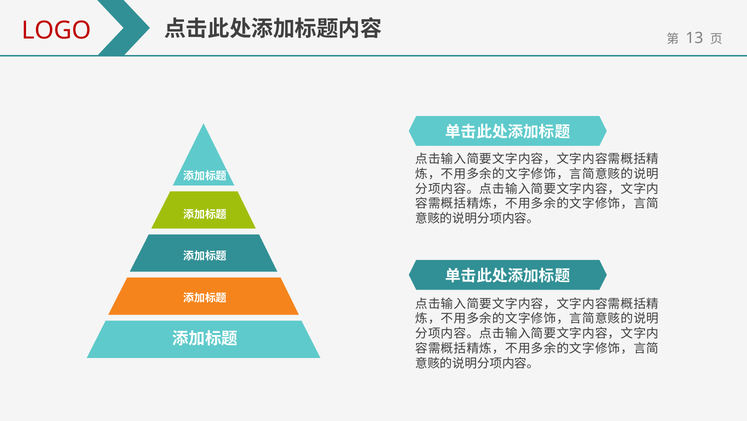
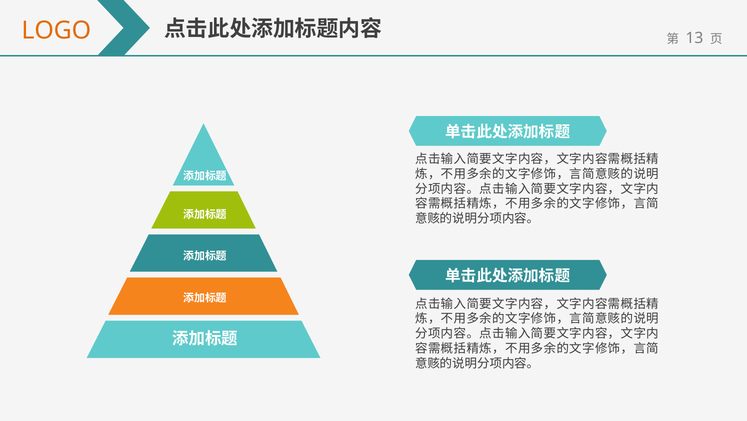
LOGO colour: red -> orange
